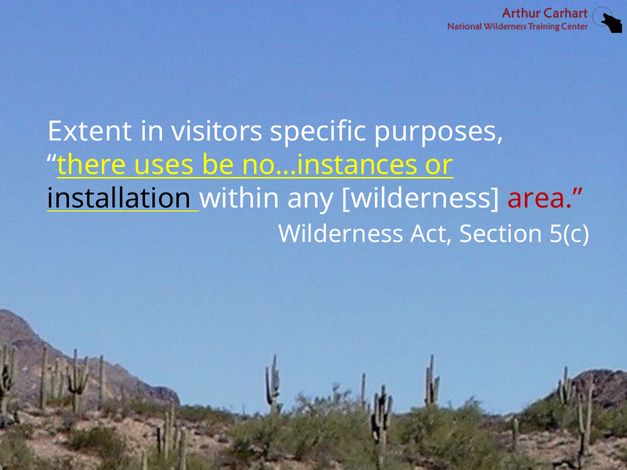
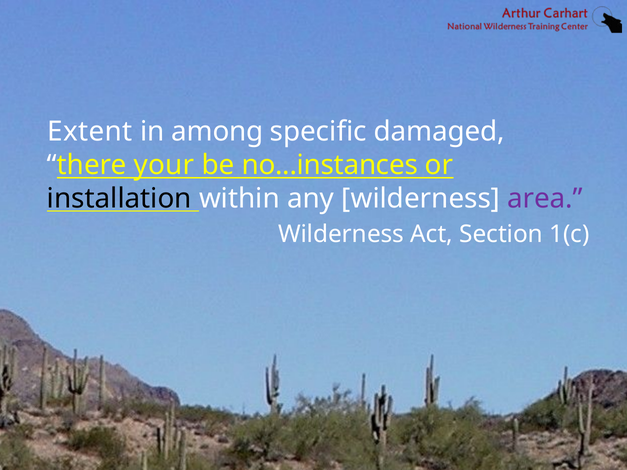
visitors: visitors -> among
purposes: purposes -> damaged
uses: uses -> your
area colour: red -> purple
5(c: 5(c -> 1(c
